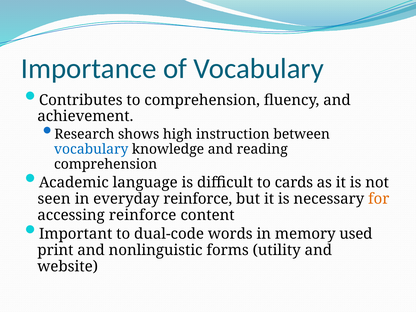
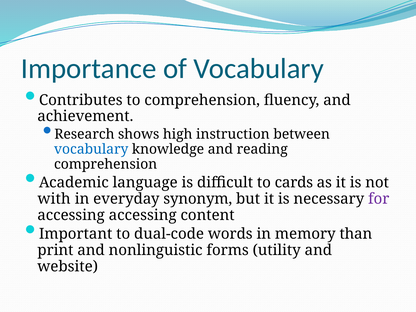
seen: seen -> with
everyday reinforce: reinforce -> synonym
for colour: orange -> purple
accessing reinforce: reinforce -> accessing
used: used -> than
